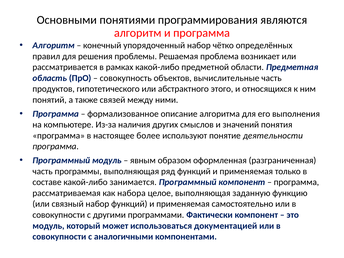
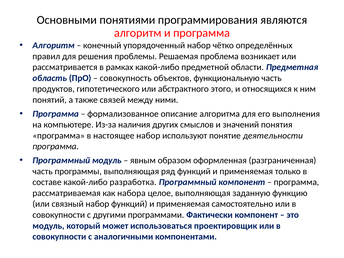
вычислительные: вычислительные -> функциональную
настоящее более: более -> набор
занимается: занимается -> разработка
документацией: документацией -> проектировщик
